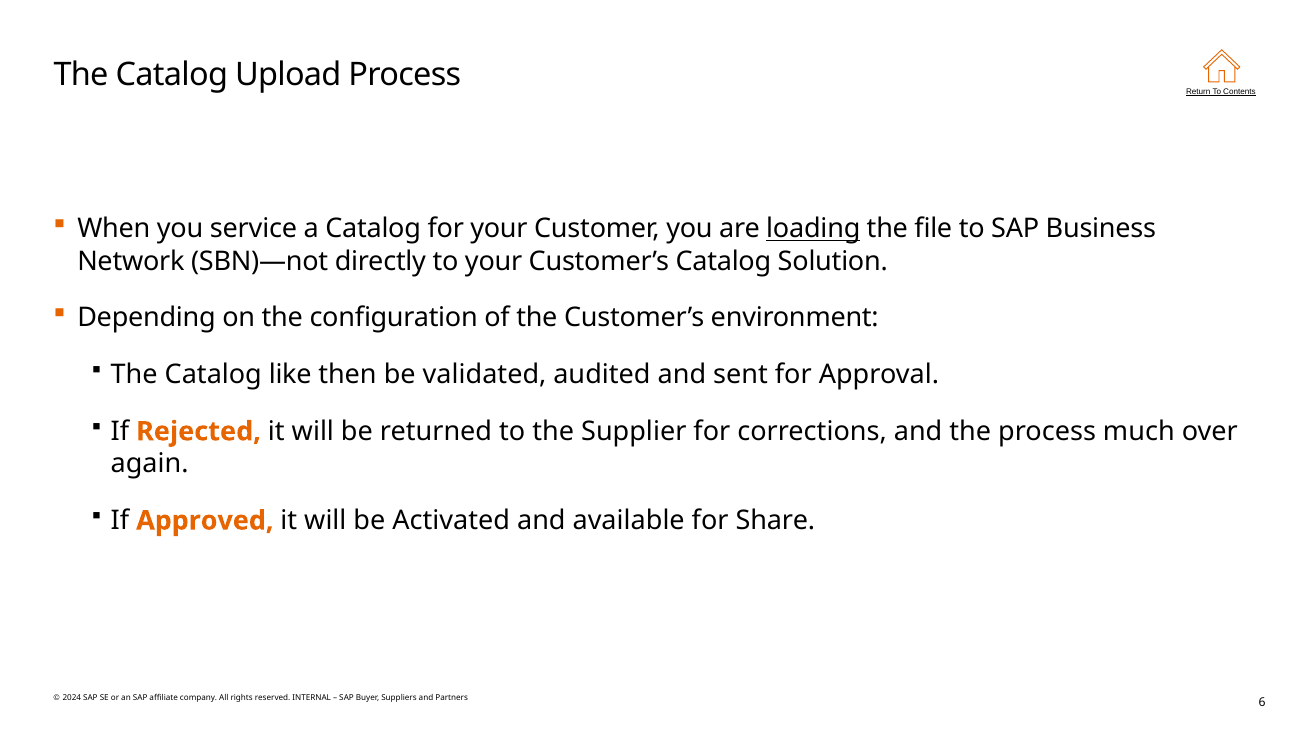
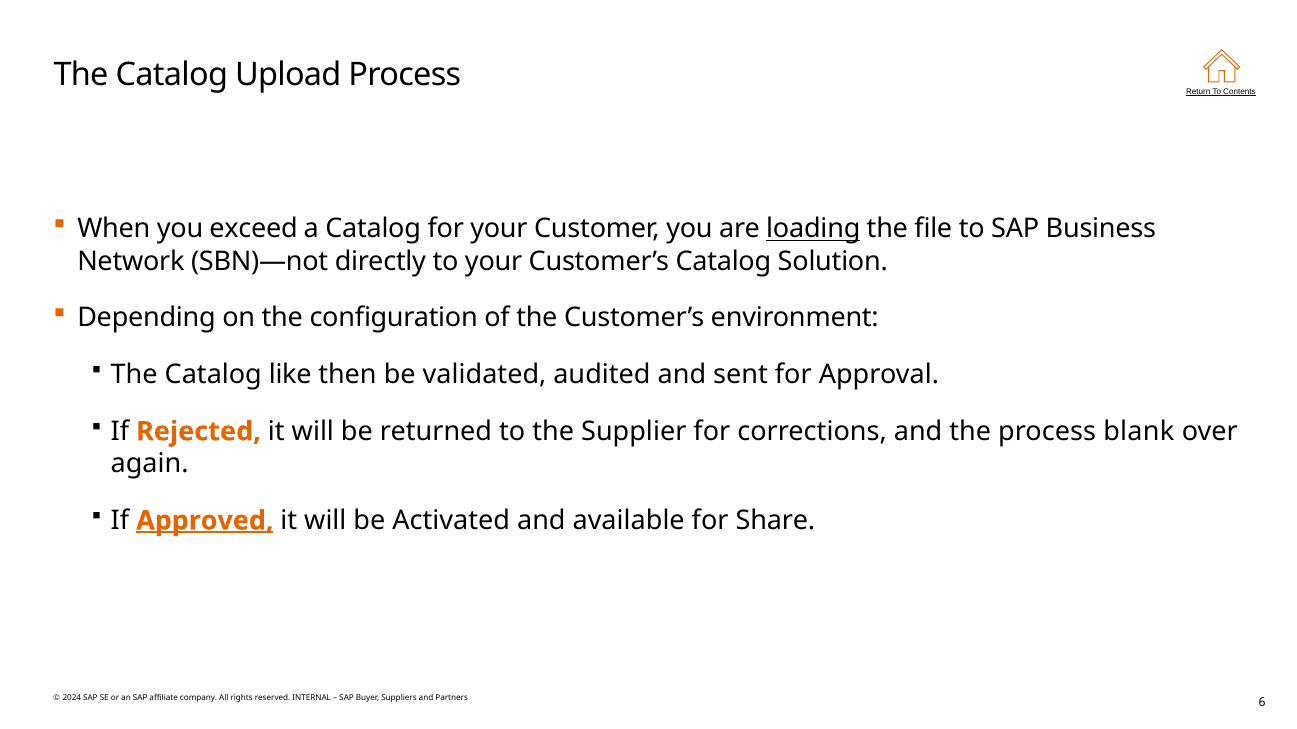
service: service -> exceed
much: much -> blank
Approved underline: none -> present
